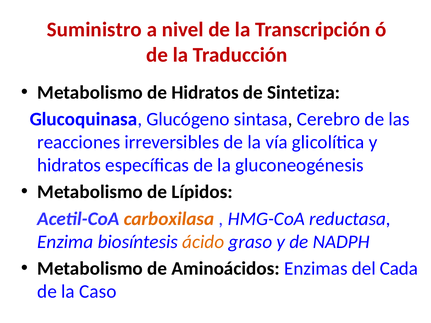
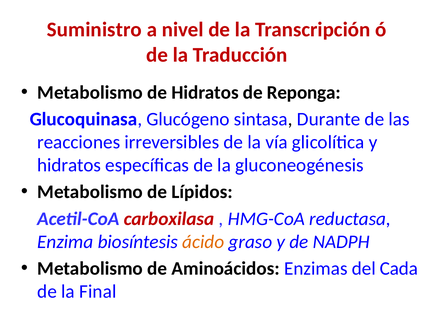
Sintetiza: Sintetiza -> Reponga
Cerebro: Cerebro -> Durante
carboxilasa colour: orange -> red
Caso: Caso -> Final
